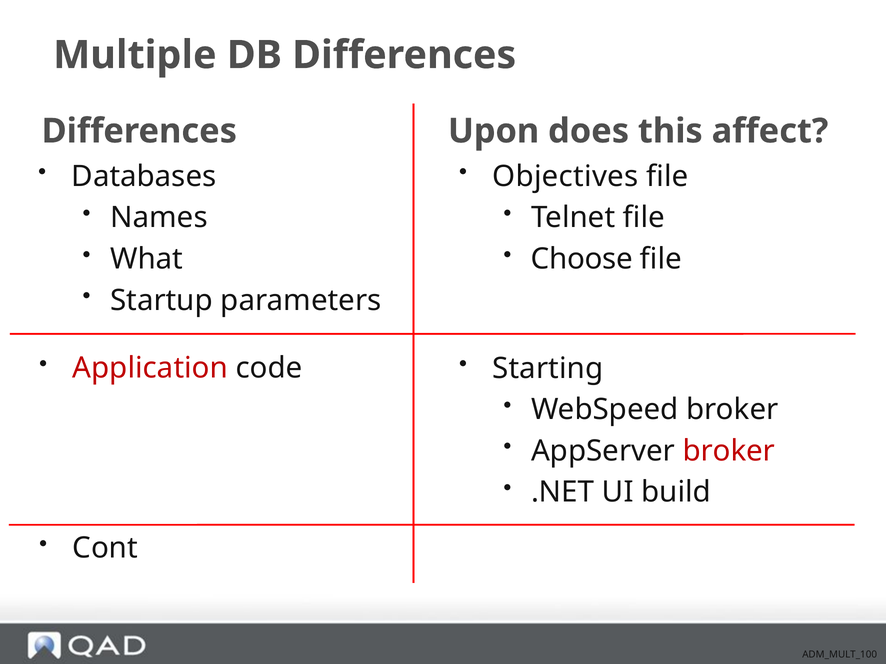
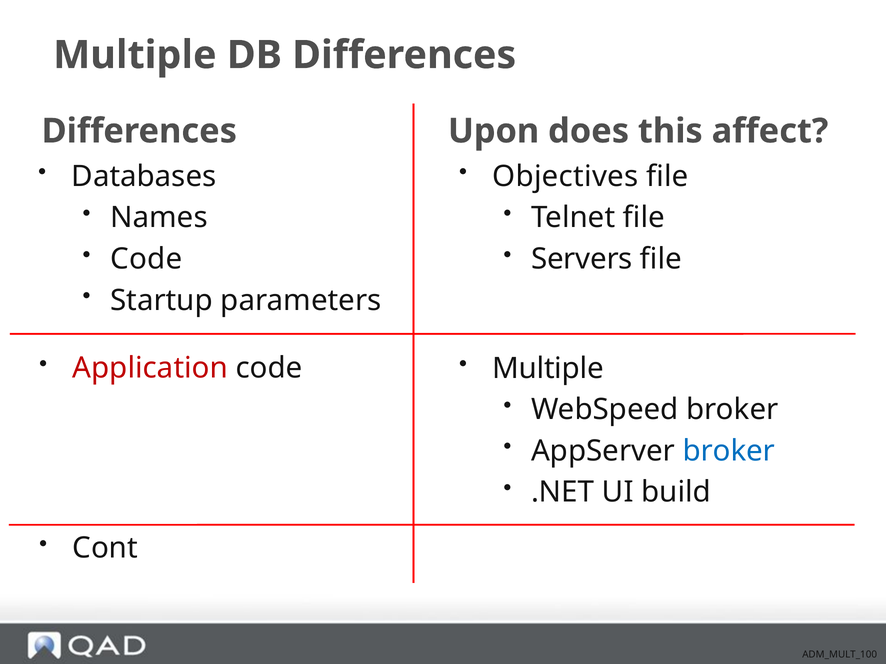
What at (147, 259): What -> Code
Choose: Choose -> Servers
Starting at (548, 369): Starting -> Multiple
broker at (729, 451) colour: red -> blue
